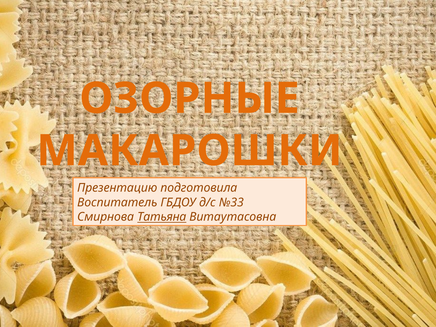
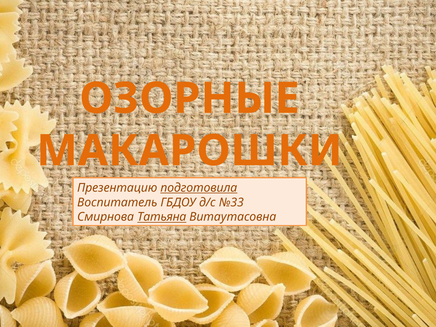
подготовила underline: none -> present
